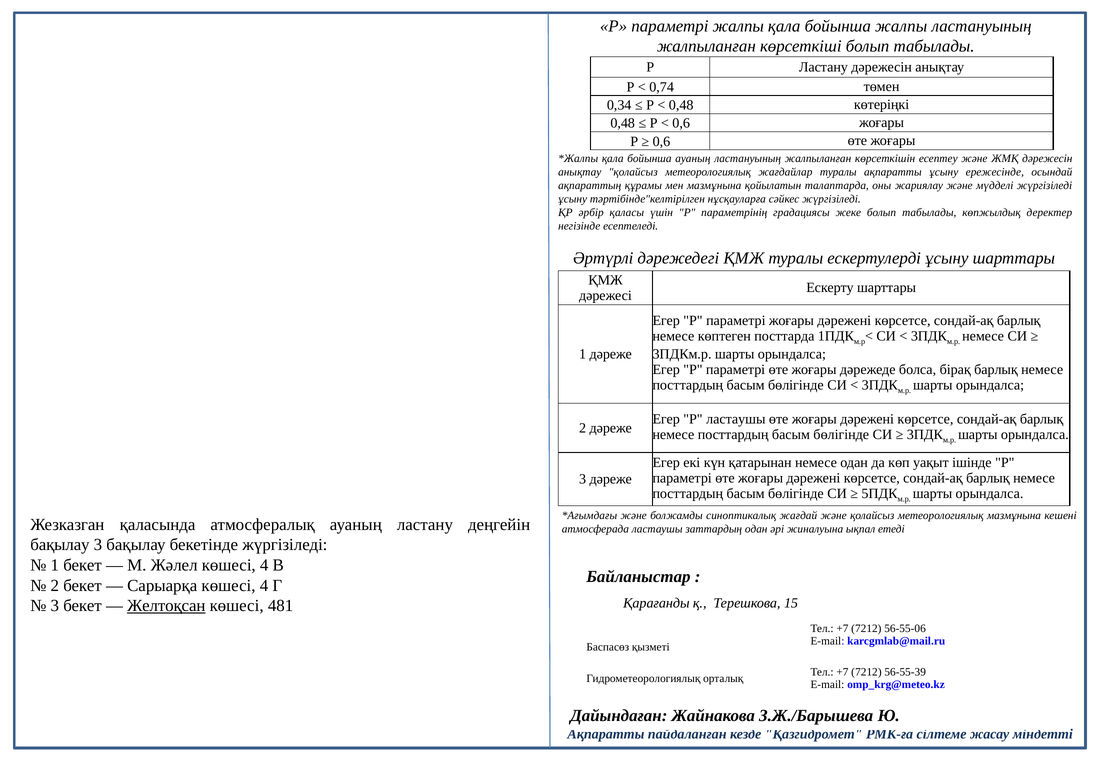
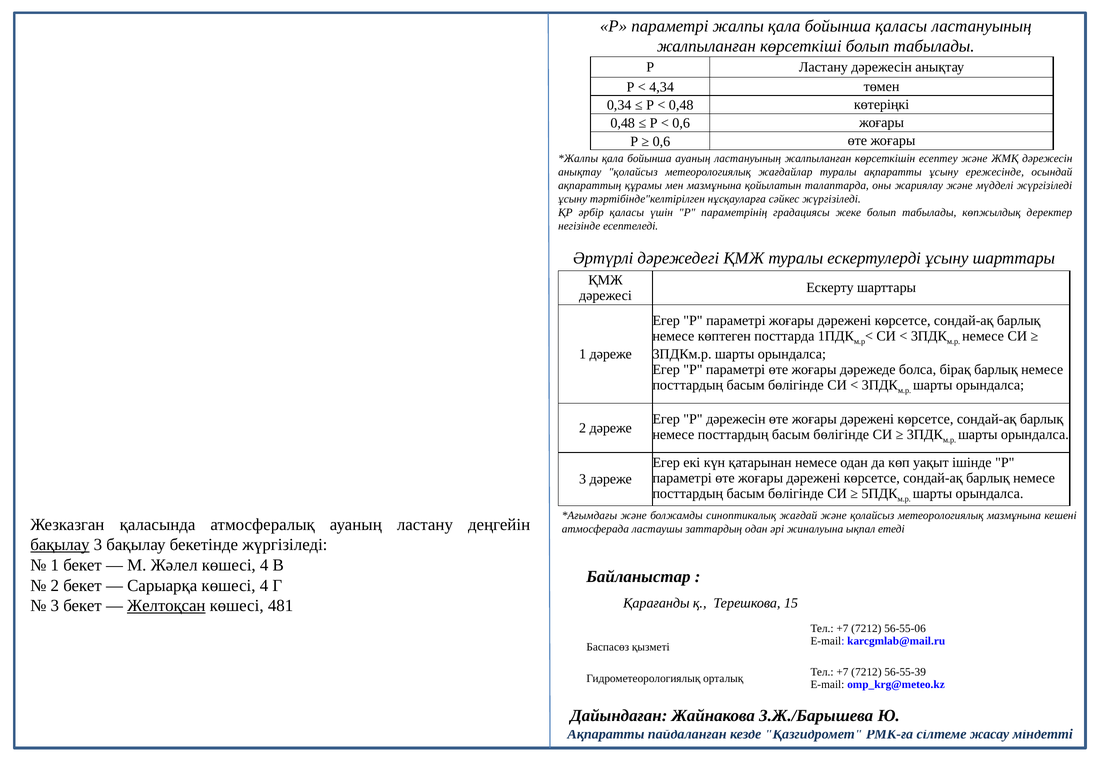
бойынша жалпы: жалпы -> қаласы
0,74: 0,74 -> 4,34
Р ластаушы: ластаушы -> дәрежесін
бақылау at (60, 545) underline: none -> present
